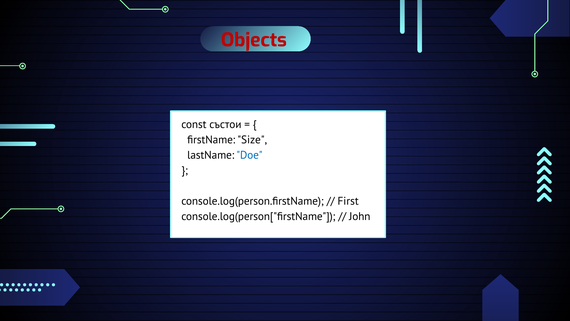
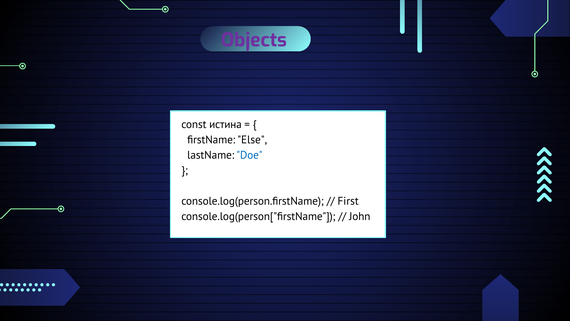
Objects colour: red -> purple
състои: състои -> истина
Size: Size -> Else
